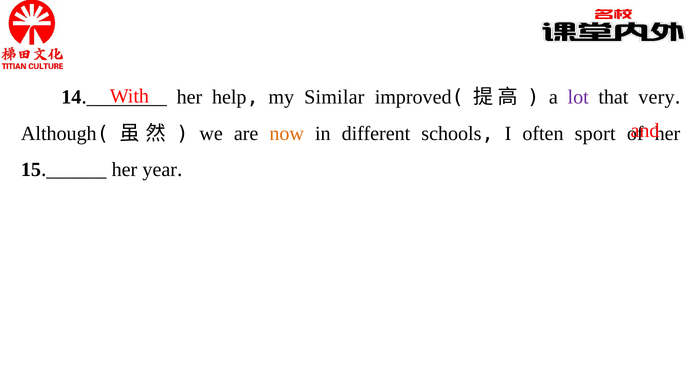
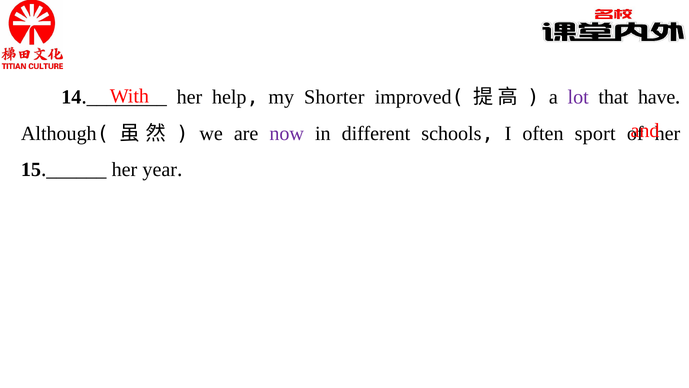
Similar: Similar -> Shorter
very: very -> have
now colour: orange -> purple
